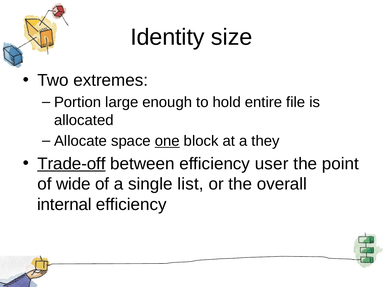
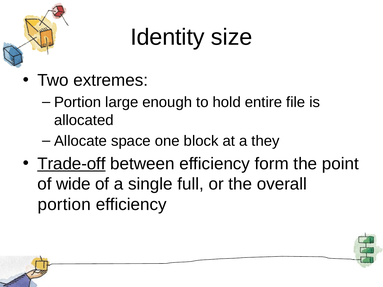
one underline: present -> none
user: user -> form
list: list -> full
internal at (64, 205): internal -> portion
